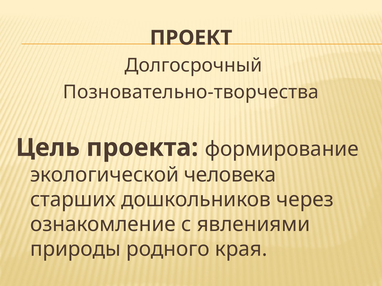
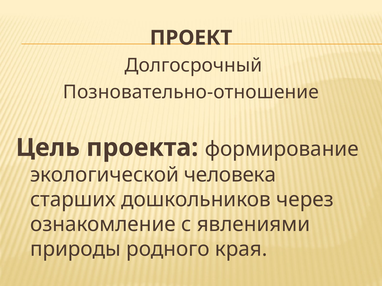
Позновательно-творчества: Позновательно-творчества -> Позновательно-отношение
